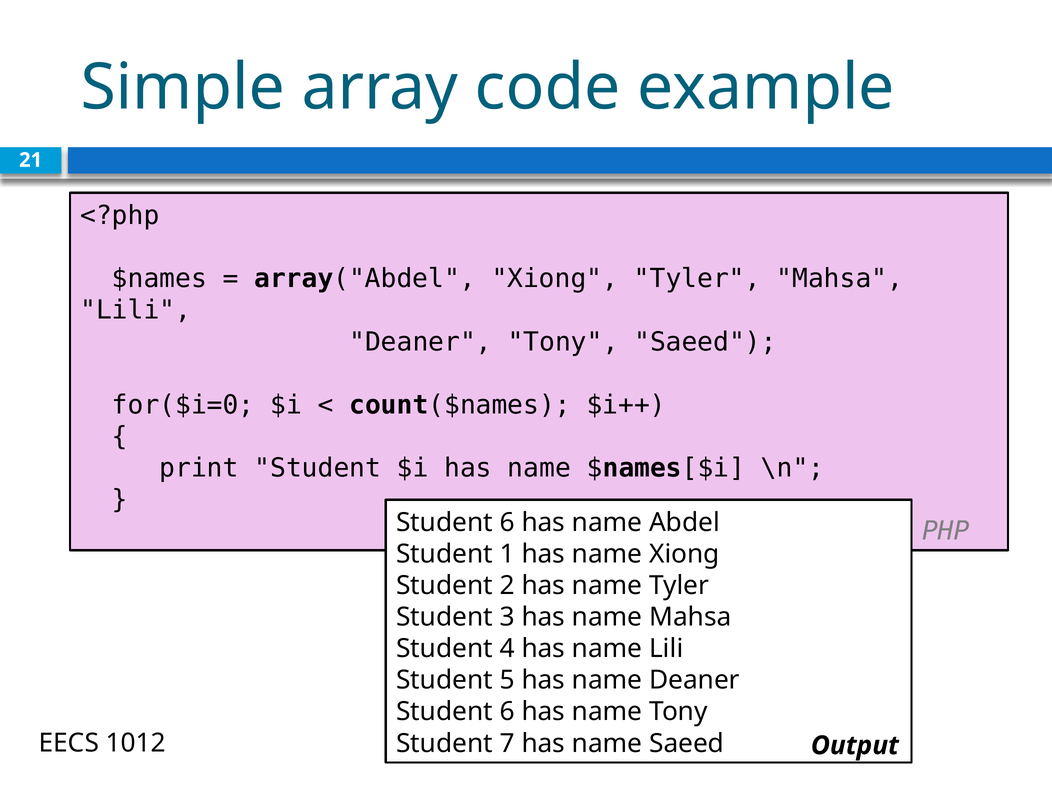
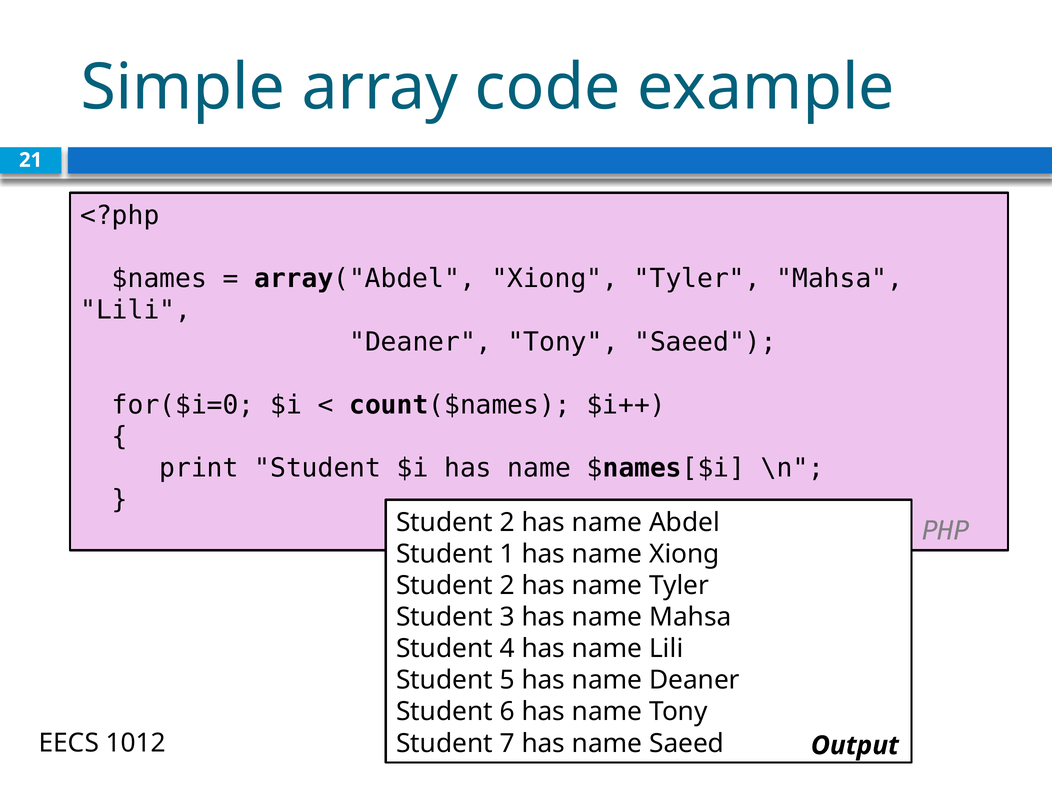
6 at (507, 522): 6 -> 2
